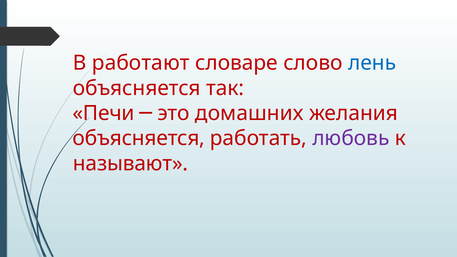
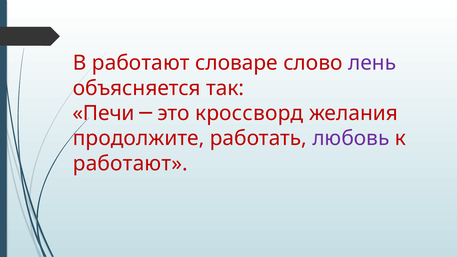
лень colour: blue -> purple
домашних: домашних -> кроссворд
объясняется at (139, 138): объясняется -> продолжите
называют at (131, 164): называют -> работают
